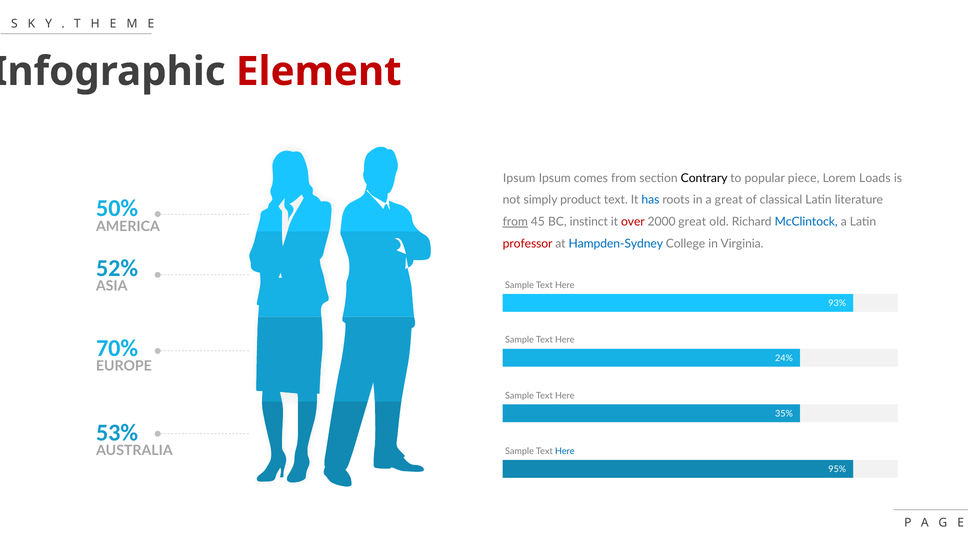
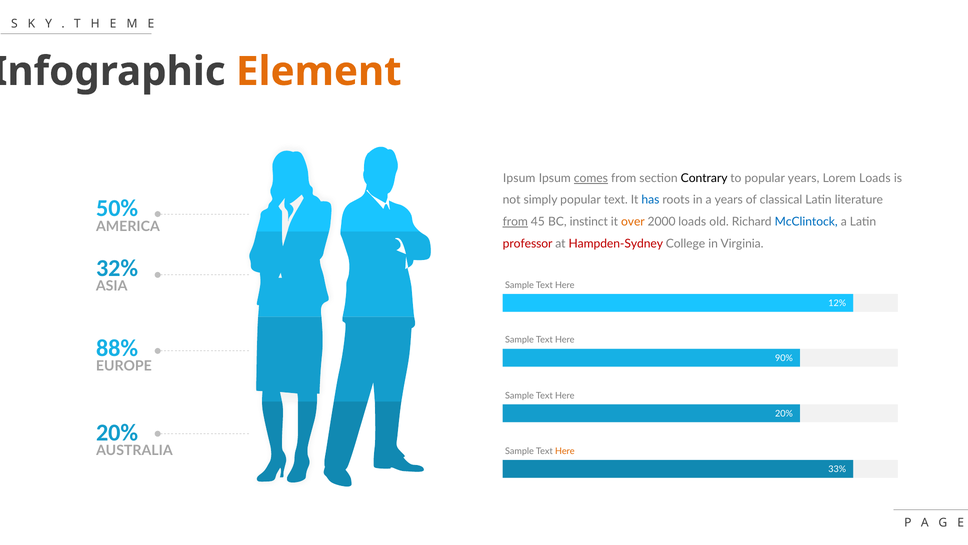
Element colour: red -> orange
comes underline: none -> present
popular piece: piece -> years
simply product: product -> popular
a great: great -> years
over colour: red -> orange
2000 great: great -> loads
Hampden-Sydney colour: blue -> red
52%: 52% -> 32%
93%: 93% -> 12%
70%: 70% -> 88%
24%: 24% -> 90%
35% at (784, 414): 35% -> 20%
53% at (117, 432): 53% -> 20%
Here at (565, 451) colour: blue -> orange
95%: 95% -> 33%
